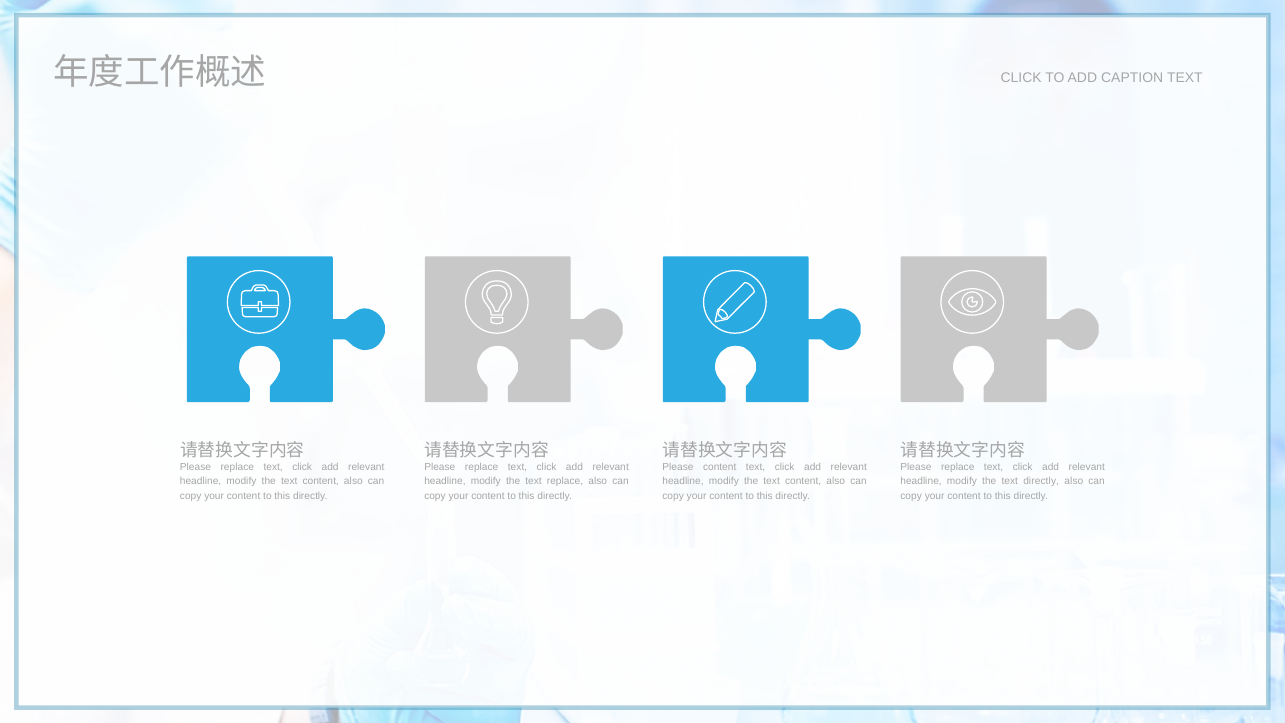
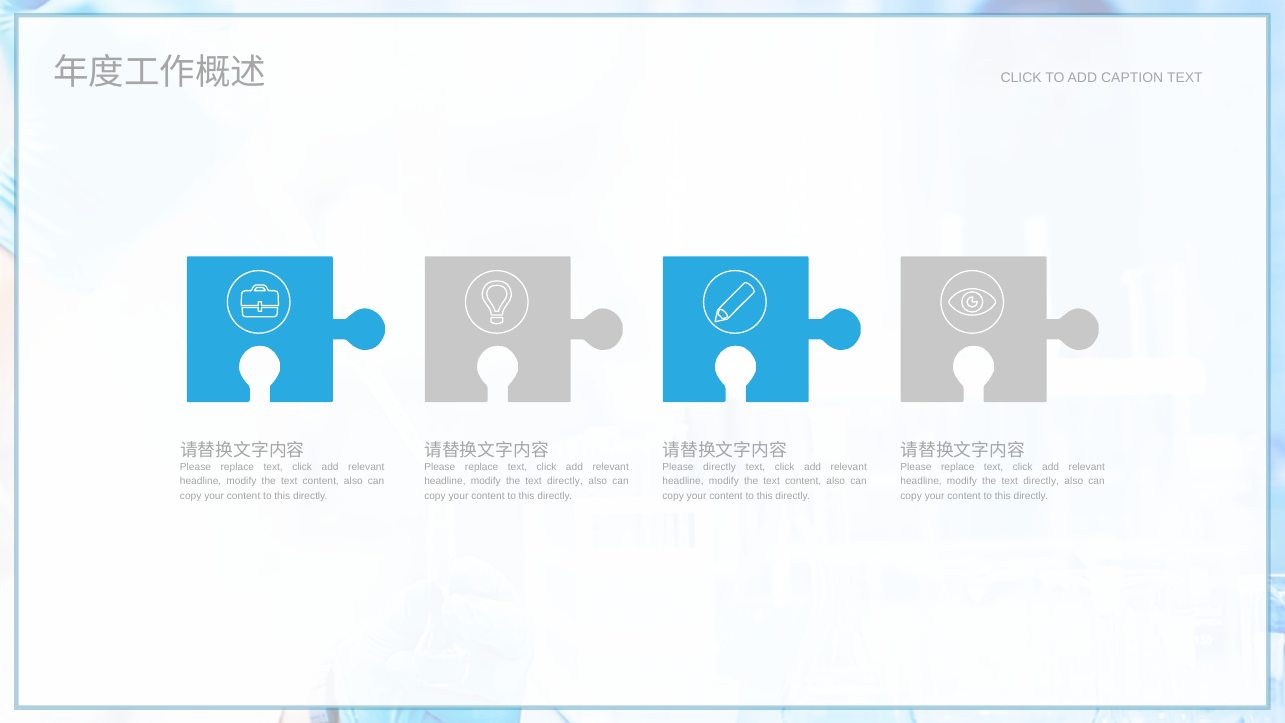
Please content: content -> directly
replace at (565, 481): replace -> directly
